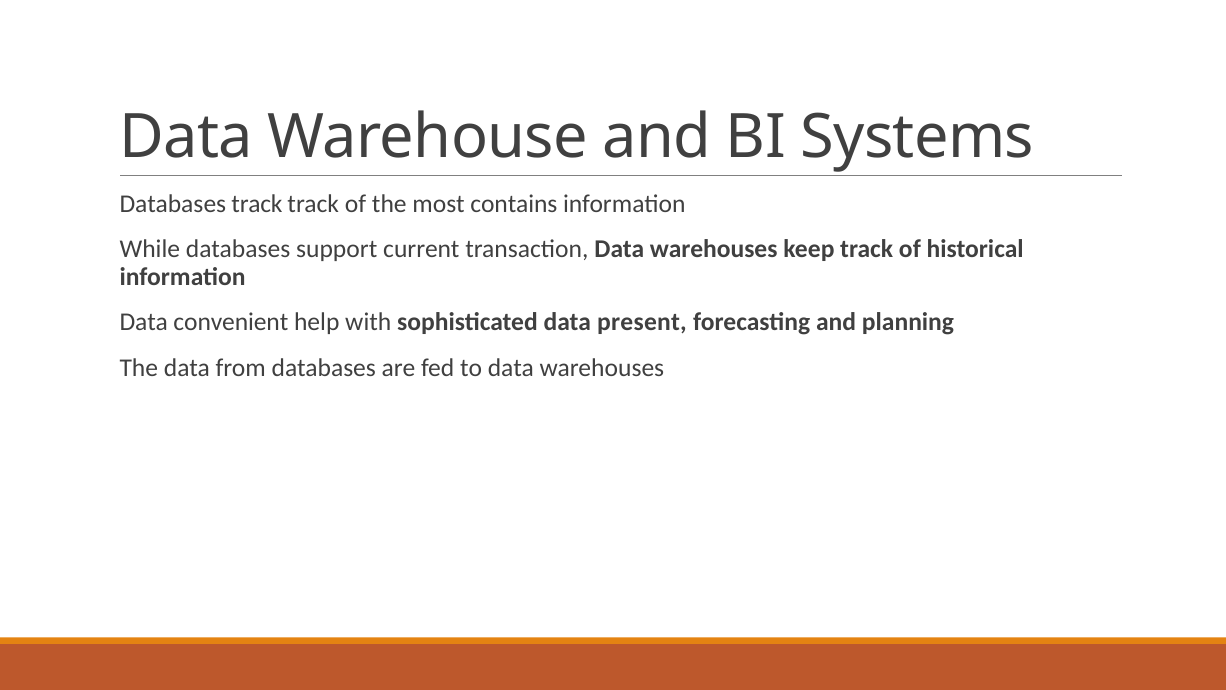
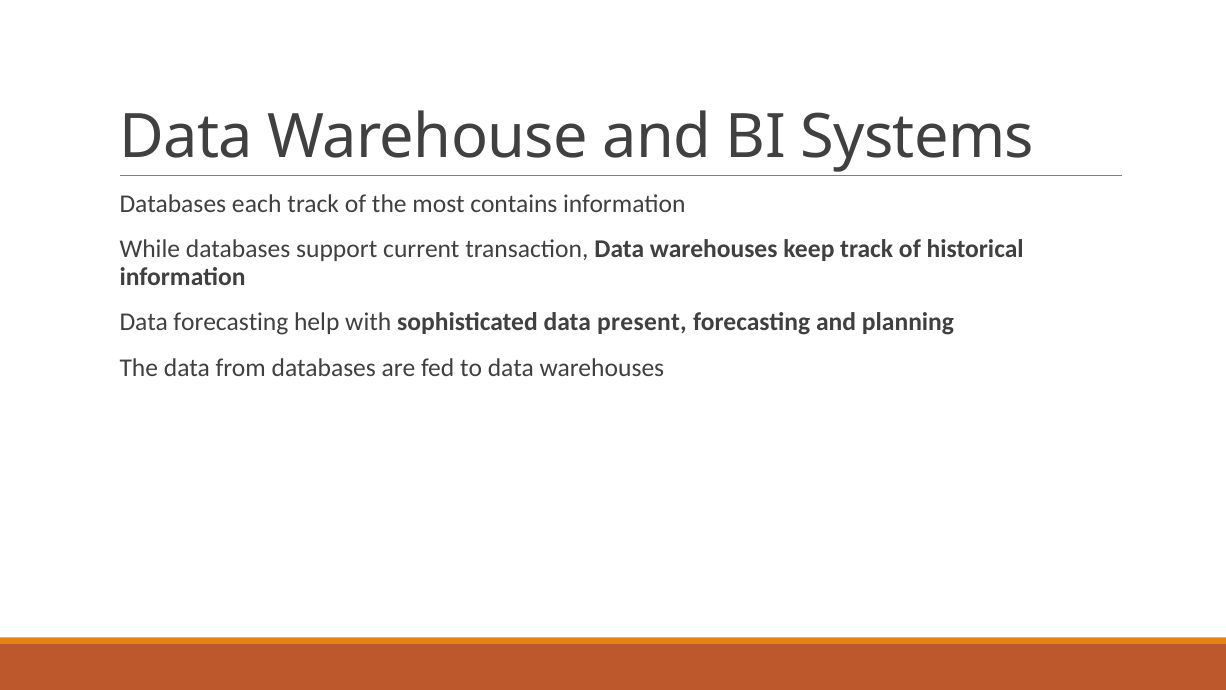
Databases track: track -> each
Data convenient: convenient -> forecasting
